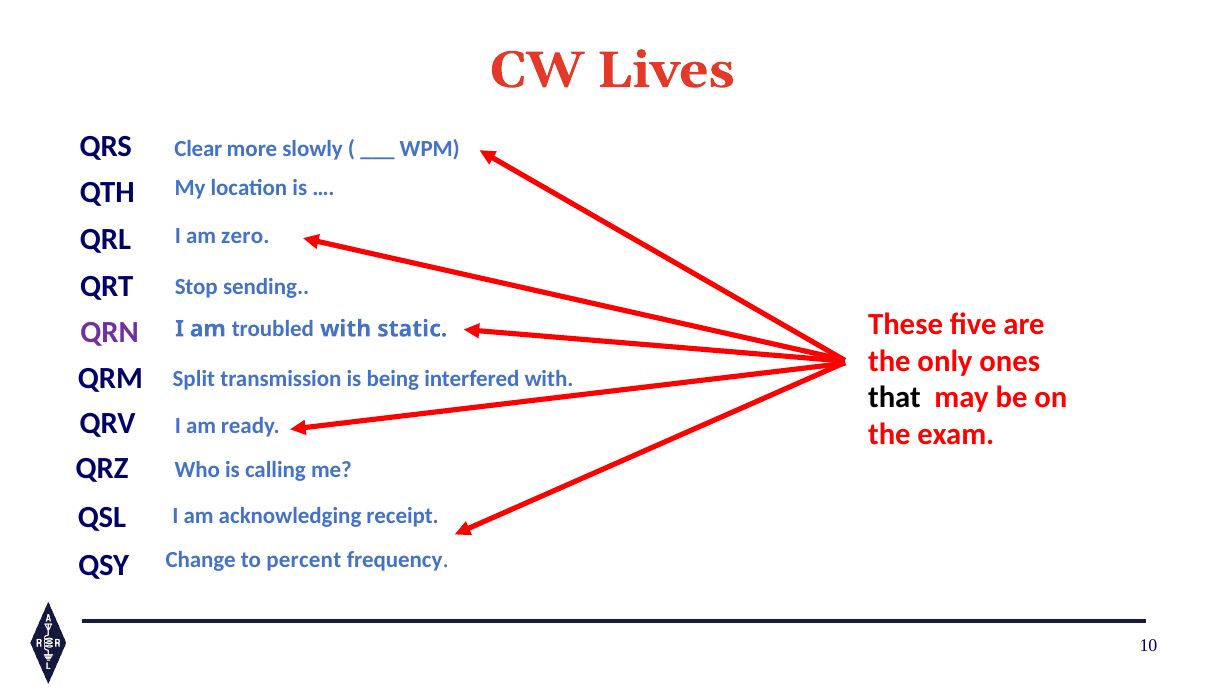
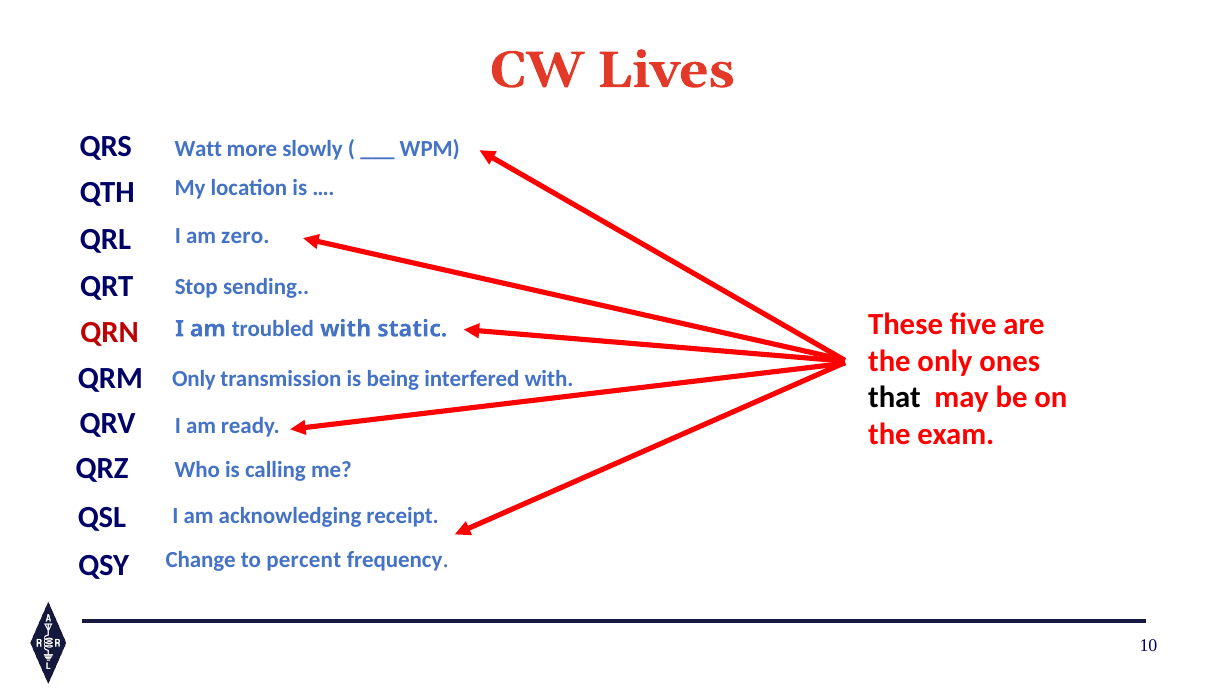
Clear: Clear -> Watt
QRN colour: purple -> red
Split at (194, 379): Split -> Only
